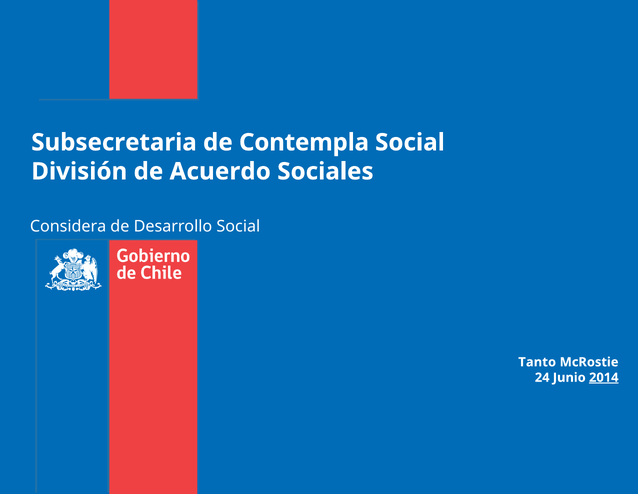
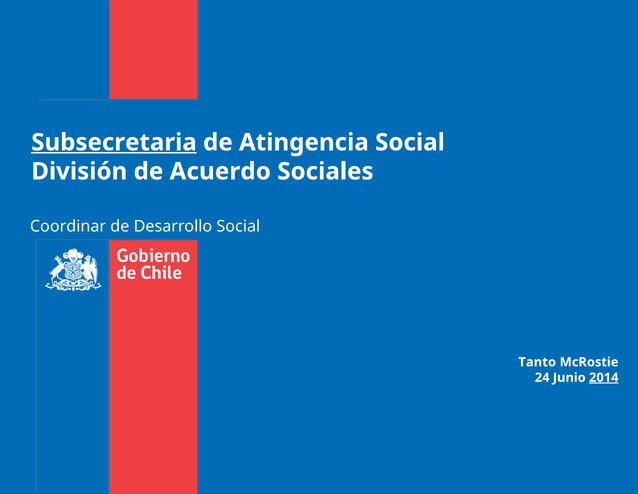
Subsecretaria underline: none -> present
Contempla: Contempla -> Atingencia
Considera: Considera -> Coordinar
